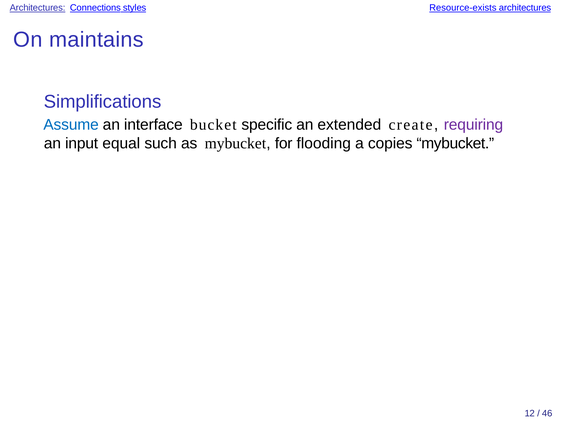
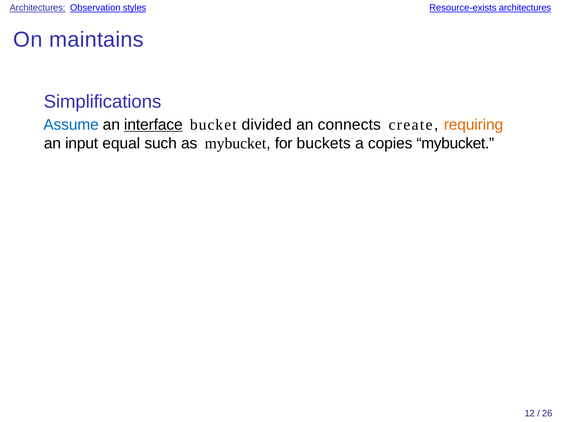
Connections: Connections -> Observation
interface underline: none -> present
specific: specific -> divided
extended: extended -> connects
requiring colour: purple -> orange
flooding: flooding -> buckets
46: 46 -> 26
